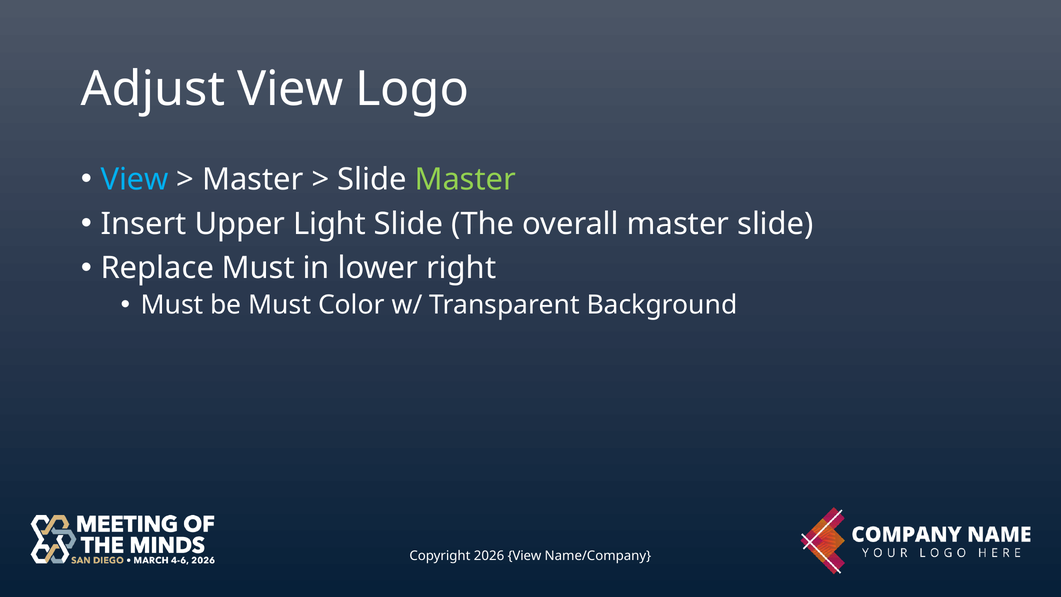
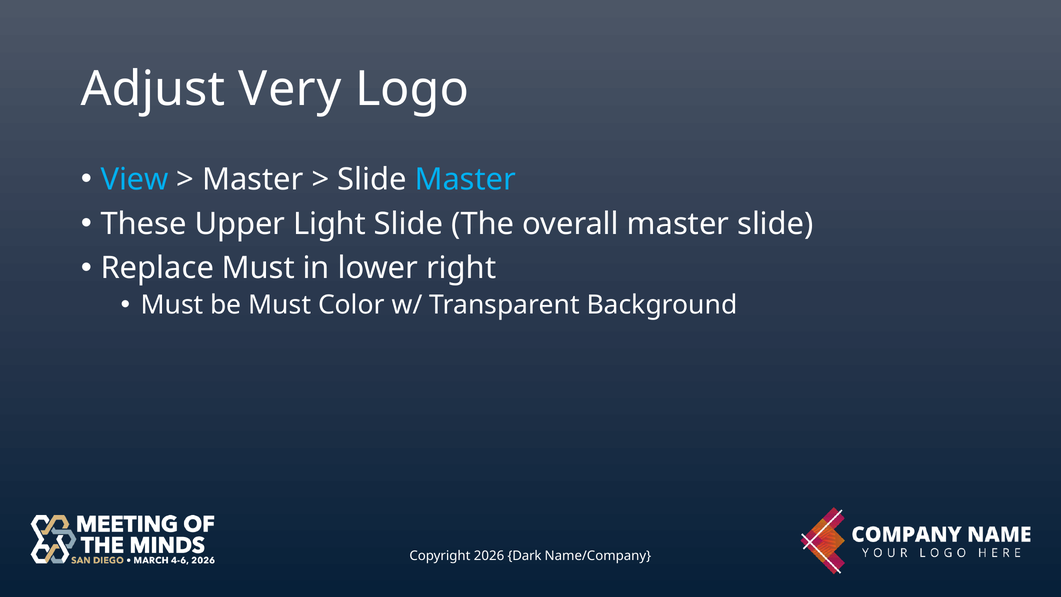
Adjust View: View -> Very
Master at (465, 179) colour: light green -> light blue
Insert: Insert -> These
2026 View: View -> Dark
